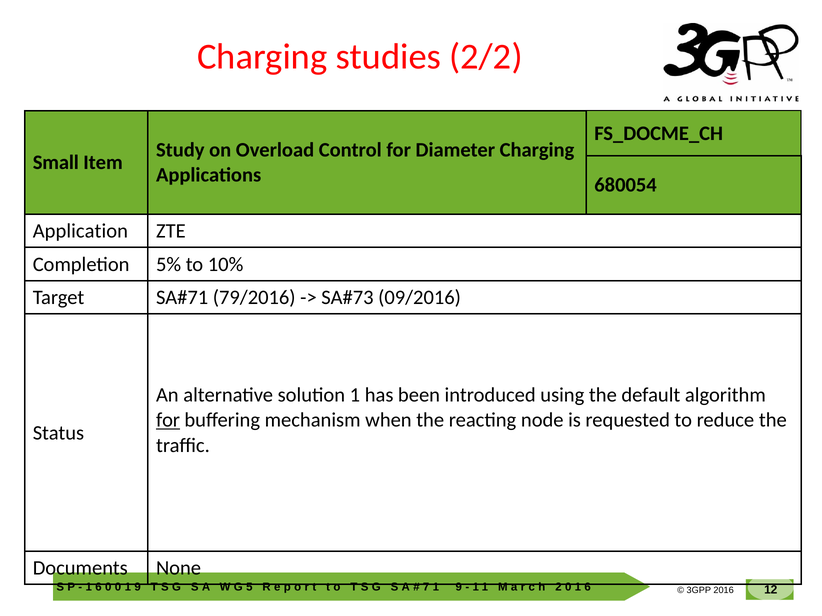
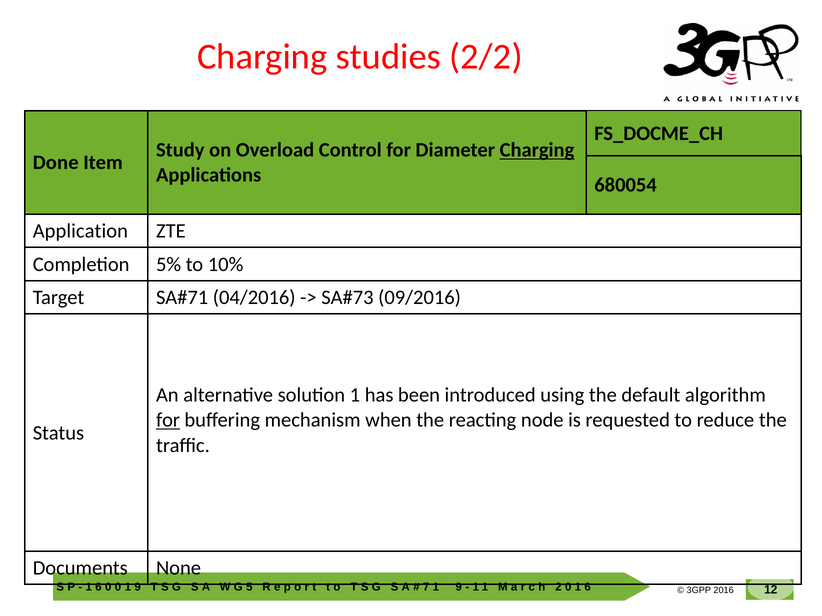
Charging at (537, 150) underline: none -> present
Small: Small -> Done
79/2016: 79/2016 -> 04/2016
